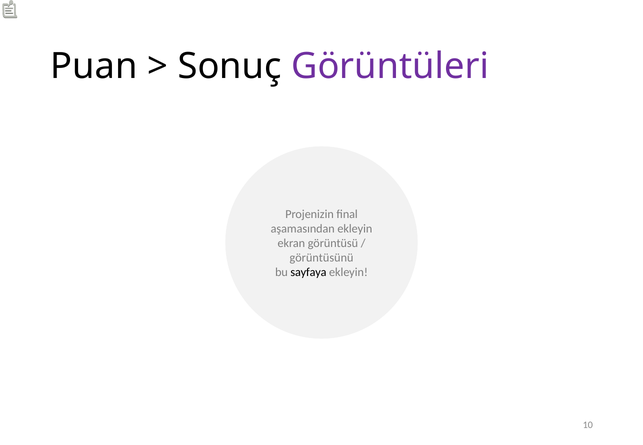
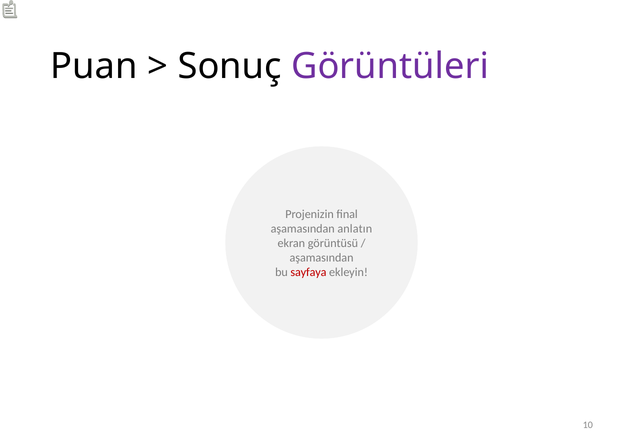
aşamasından ekleyin: ekleyin -> anlatın
görüntüsünü at (321, 258): görüntüsünü -> aşamasından
sayfaya colour: black -> red
